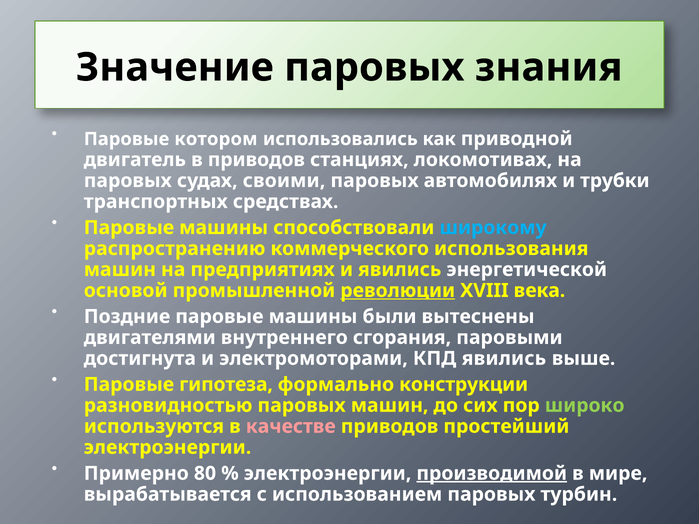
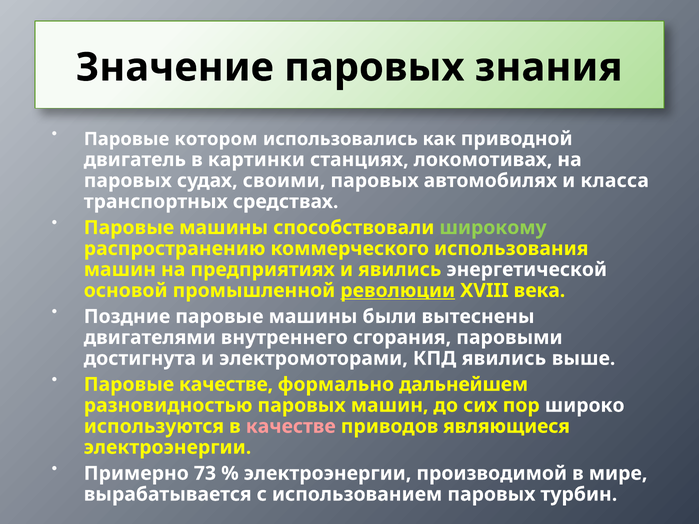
в приводов: приводов -> картинки
трубки: трубки -> класса
широкому colour: light blue -> light green
Паровые гипотеза: гипотеза -> качестве
конструкции: конструкции -> дальнейшем
широко colour: light green -> white
простейший: простейший -> являющиеся
80: 80 -> 73
производимой underline: present -> none
